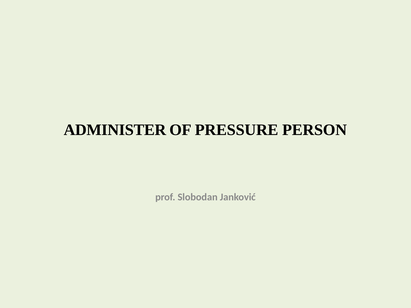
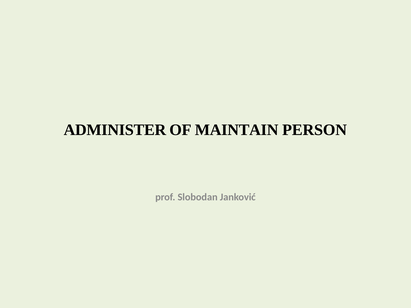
PRESSURE: PRESSURE -> MAINTAIN
